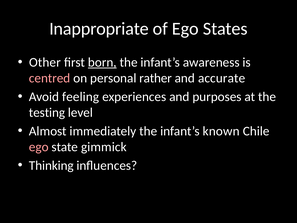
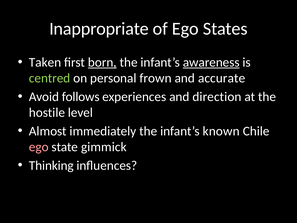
Other: Other -> Taken
awareness underline: none -> present
centred colour: pink -> light green
rather: rather -> frown
feeling: feeling -> follows
purposes: purposes -> direction
testing: testing -> hostile
